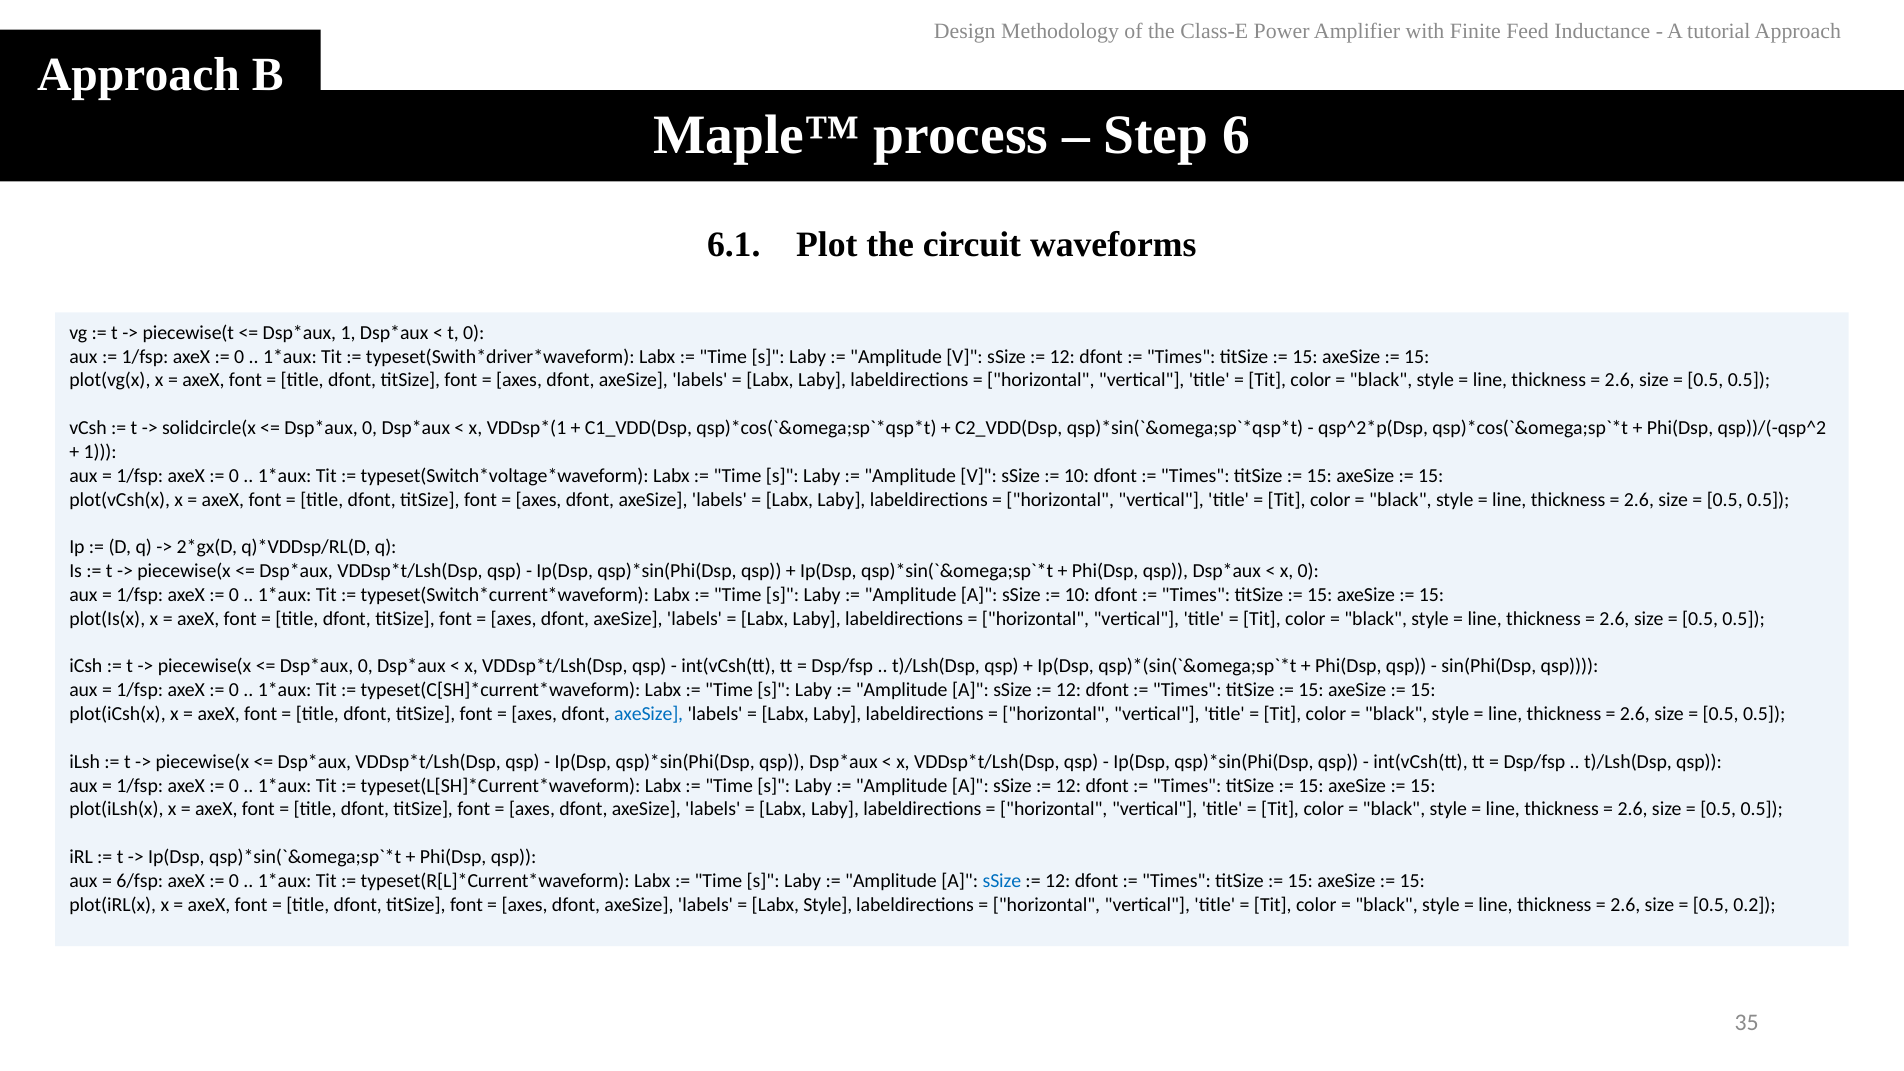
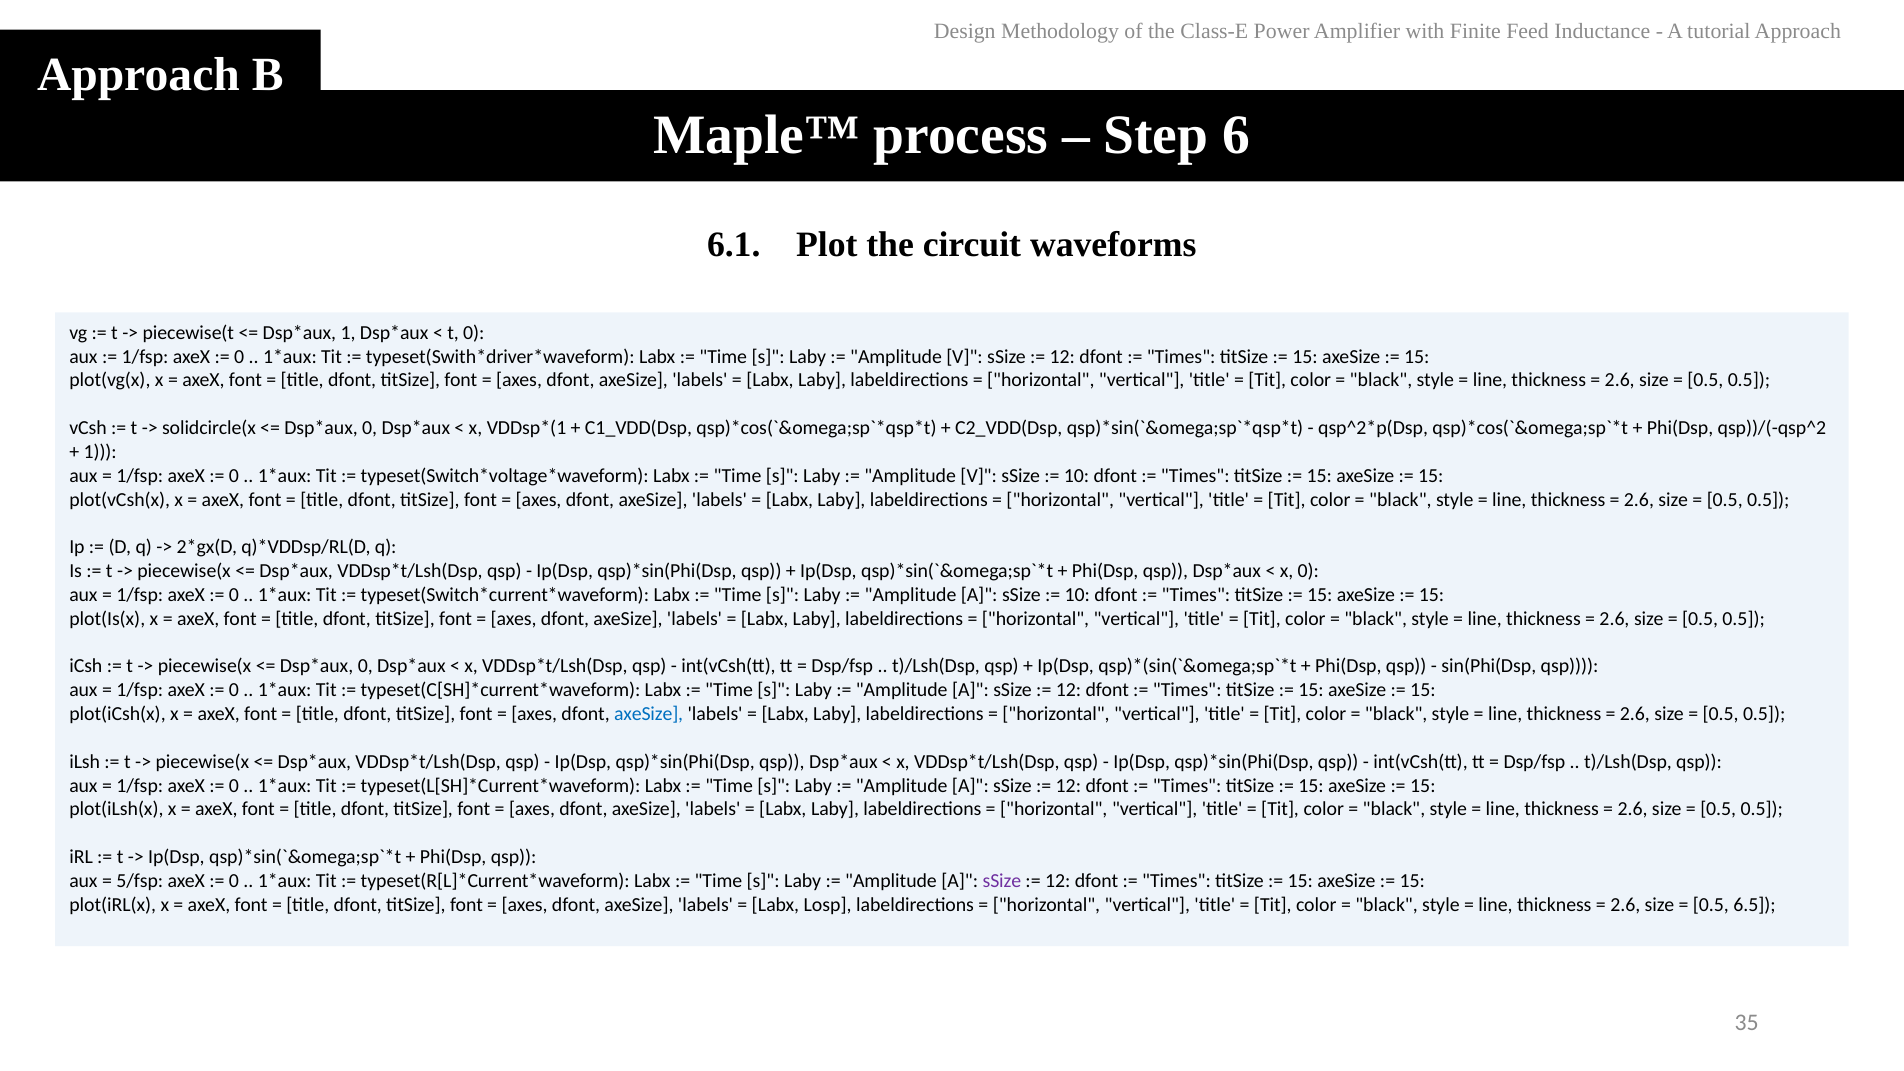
6/fsp: 6/fsp -> 5/fsp
sSize at (1002, 881) colour: blue -> purple
Labx Style: Style -> Losp
0.2: 0.2 -> 6.5
